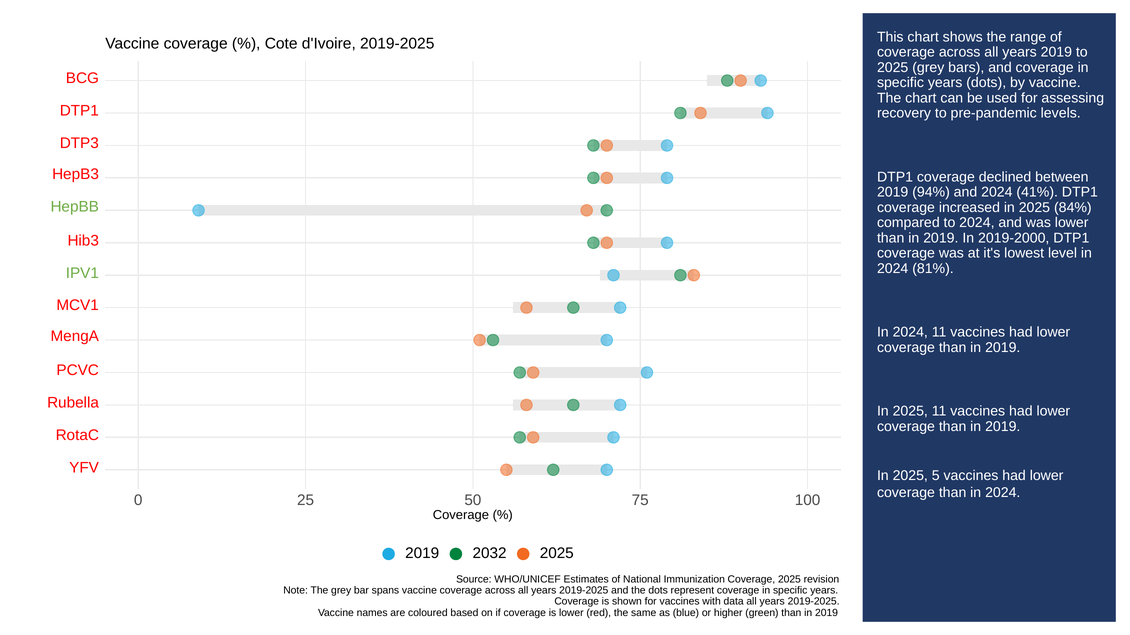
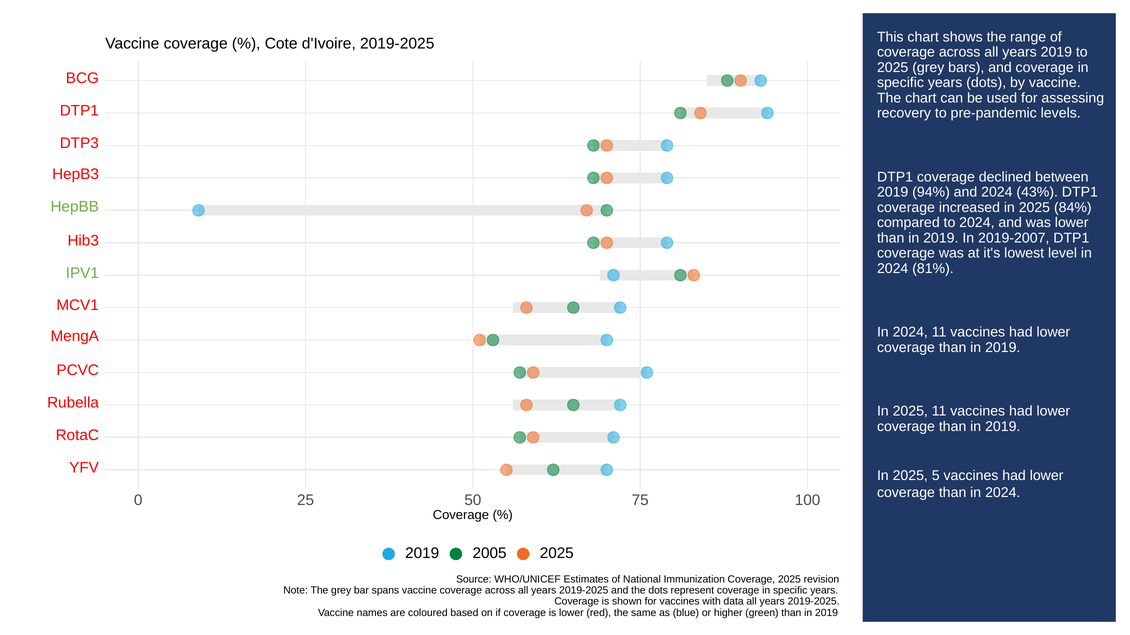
41%: 41% -> 43%
2019-2000: 2019-2000 -> 2019-2007
2032: 2032 -> 2005
